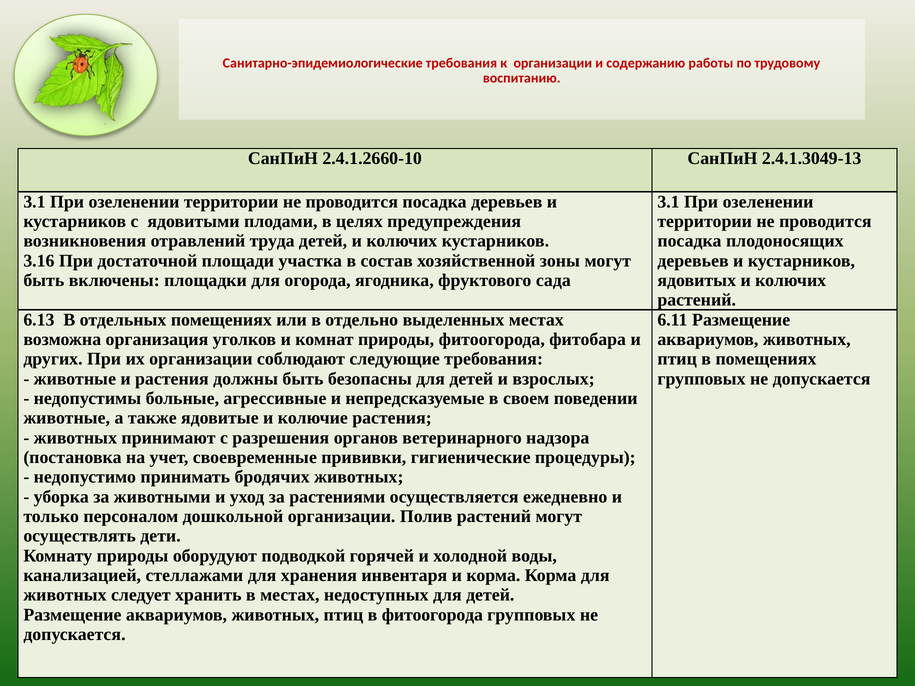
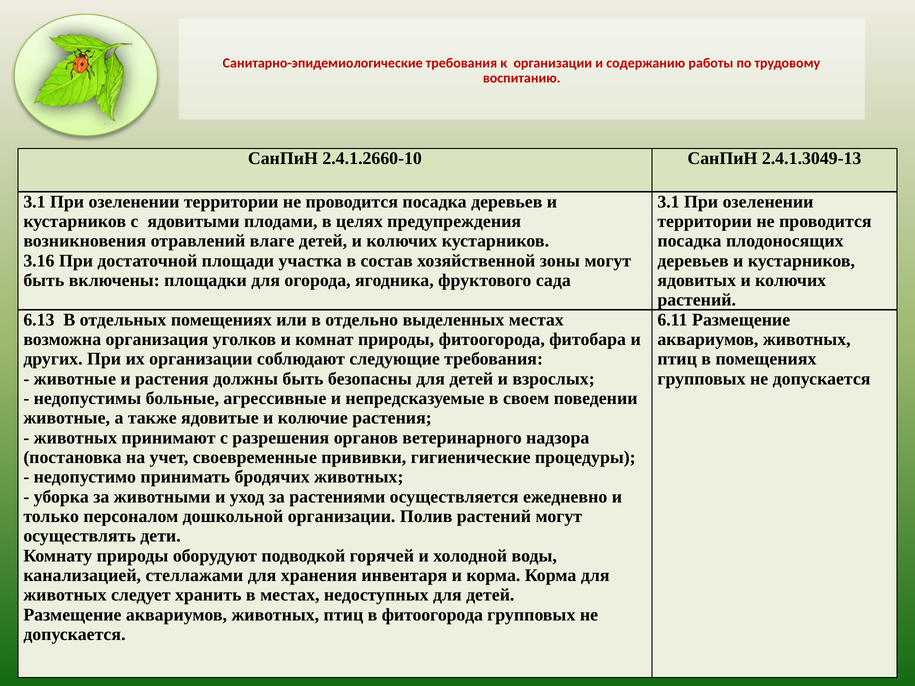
труда: труда -> влаге
